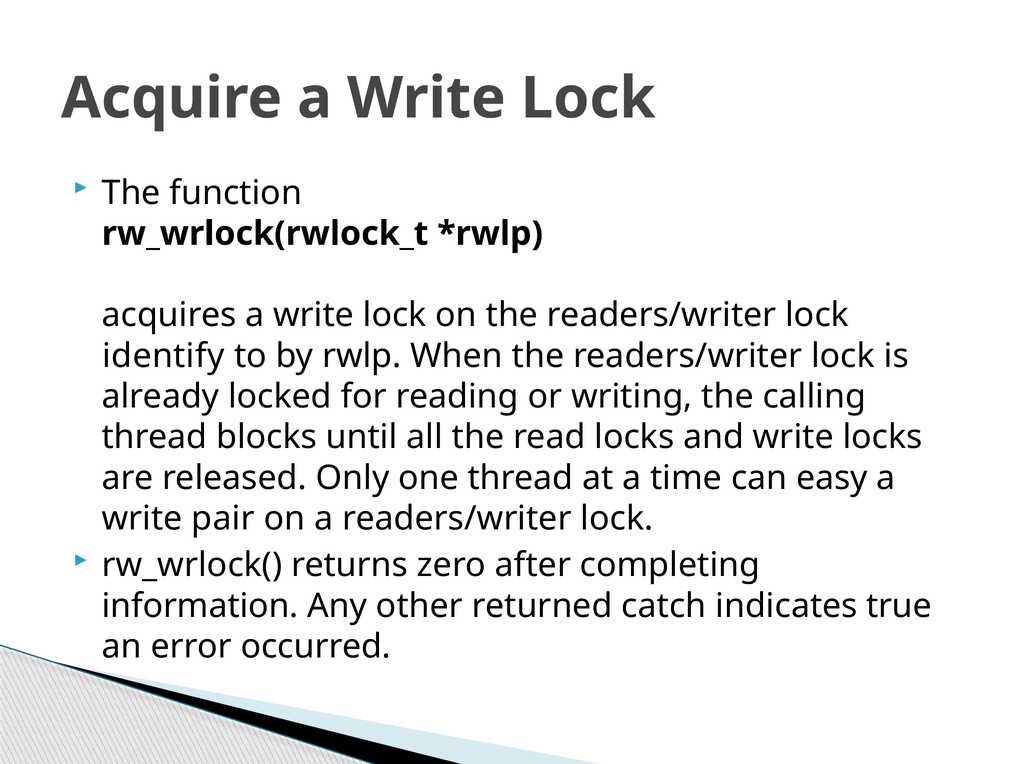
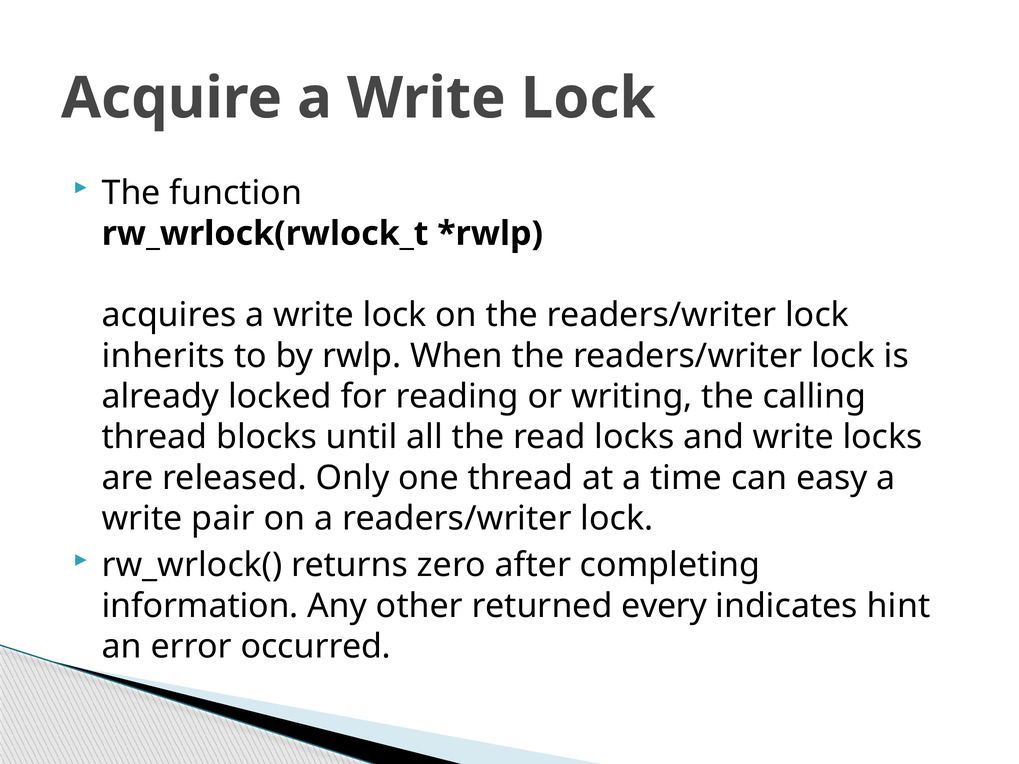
identify: identify -> inherits
catch: catch -> every
true: true -> hint
